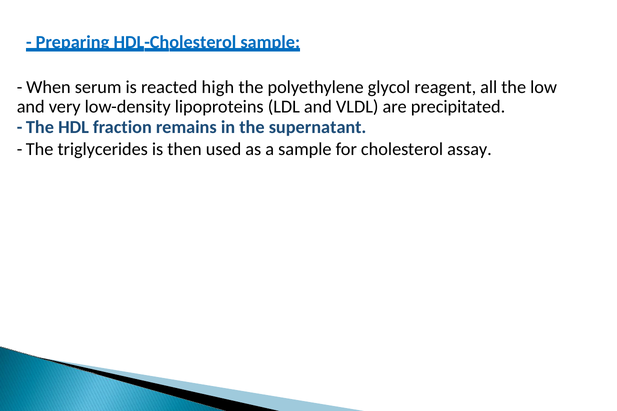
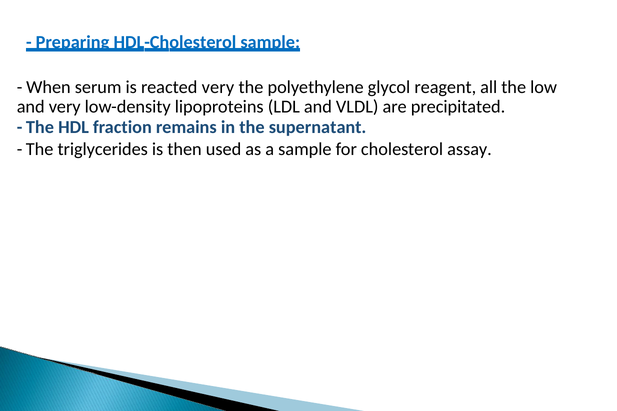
reacted high: high -> very
